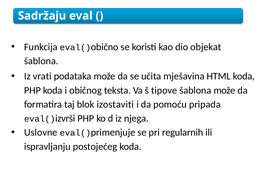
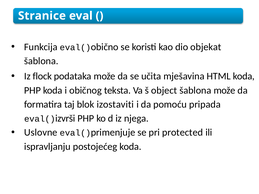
Sadržaju: Sadržaju -> Stranice
vrati: vrati -> flock
tipove: tipove -> object
regularnih: regularnih -> protected
